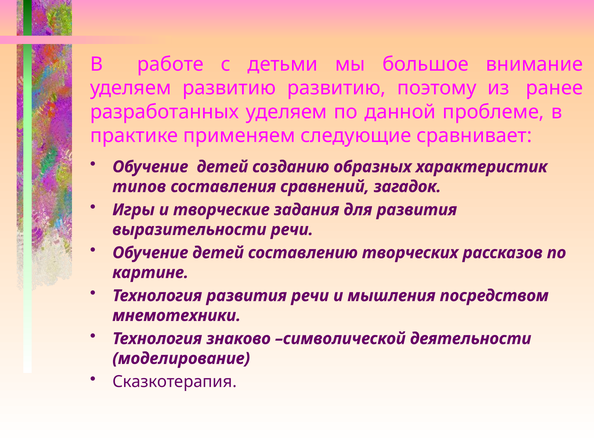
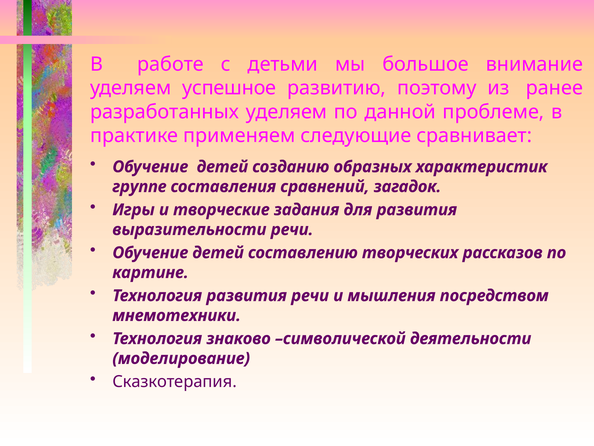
уделяем развитию: развитию -> успешное
типов: типов -> группе
